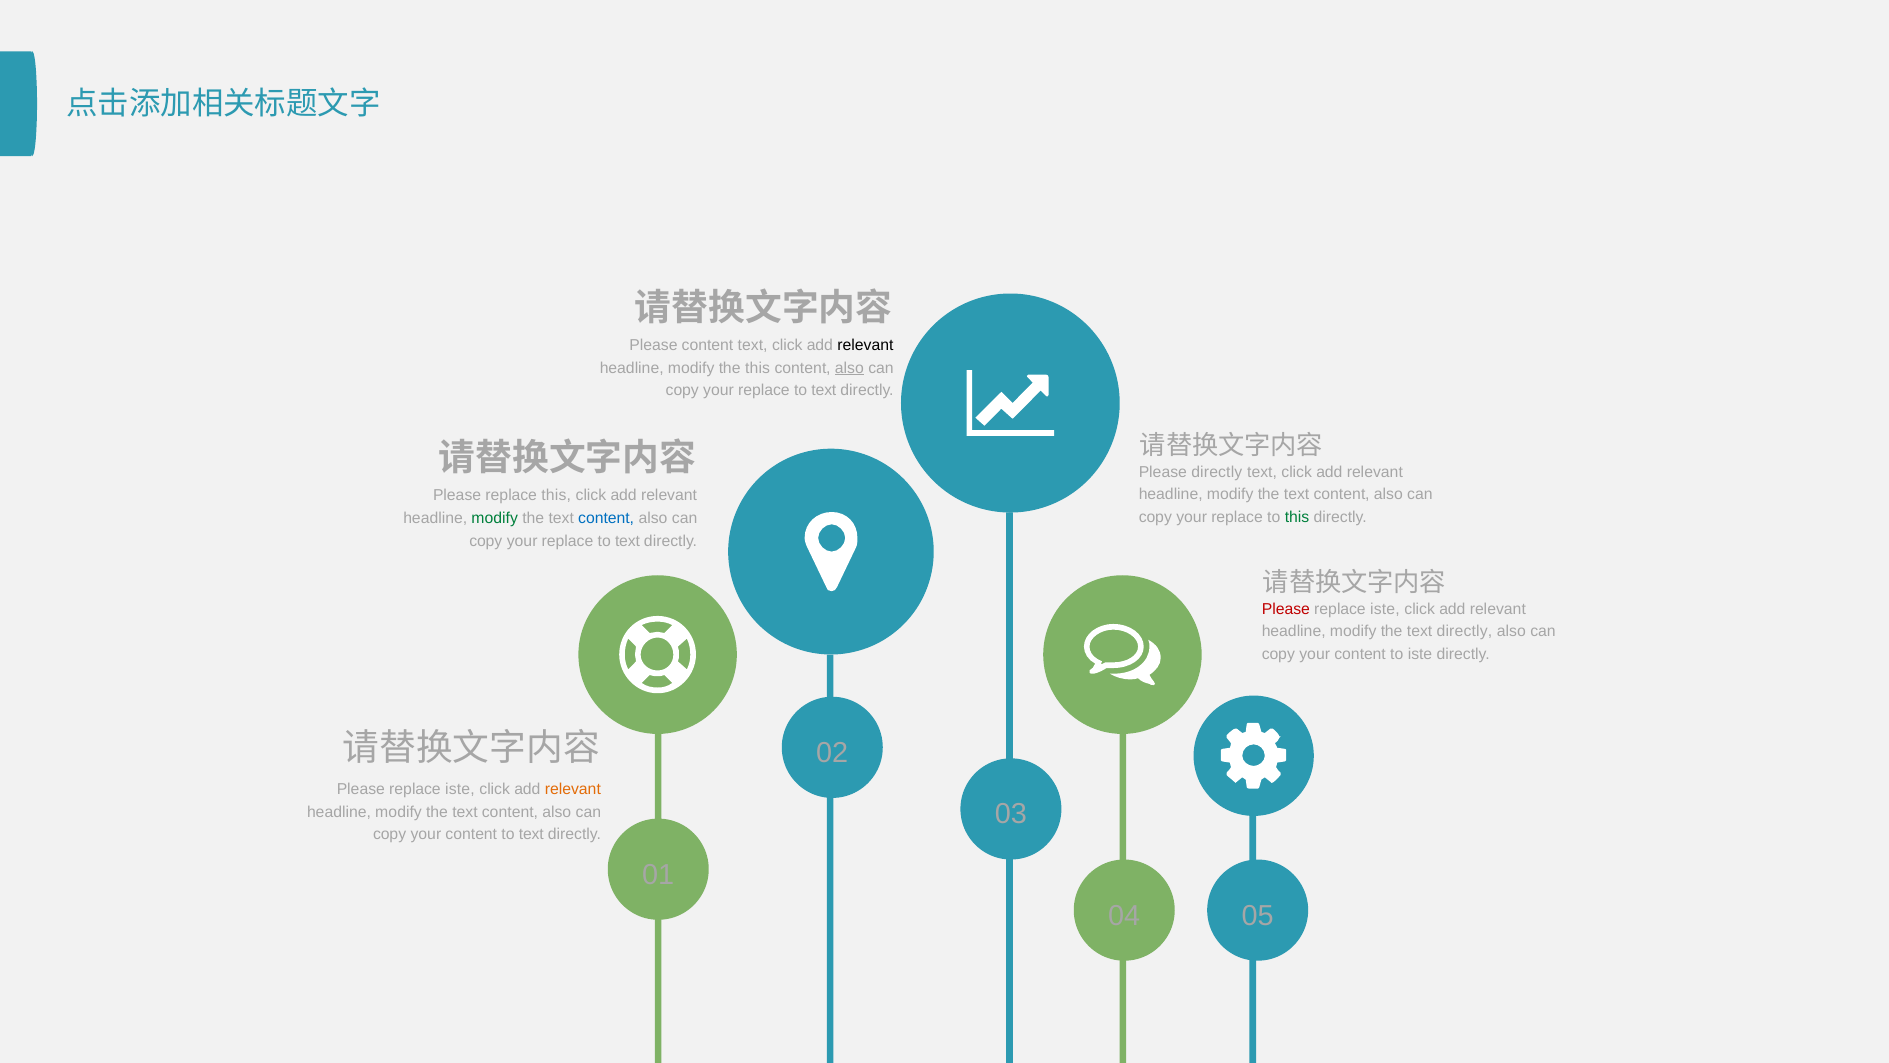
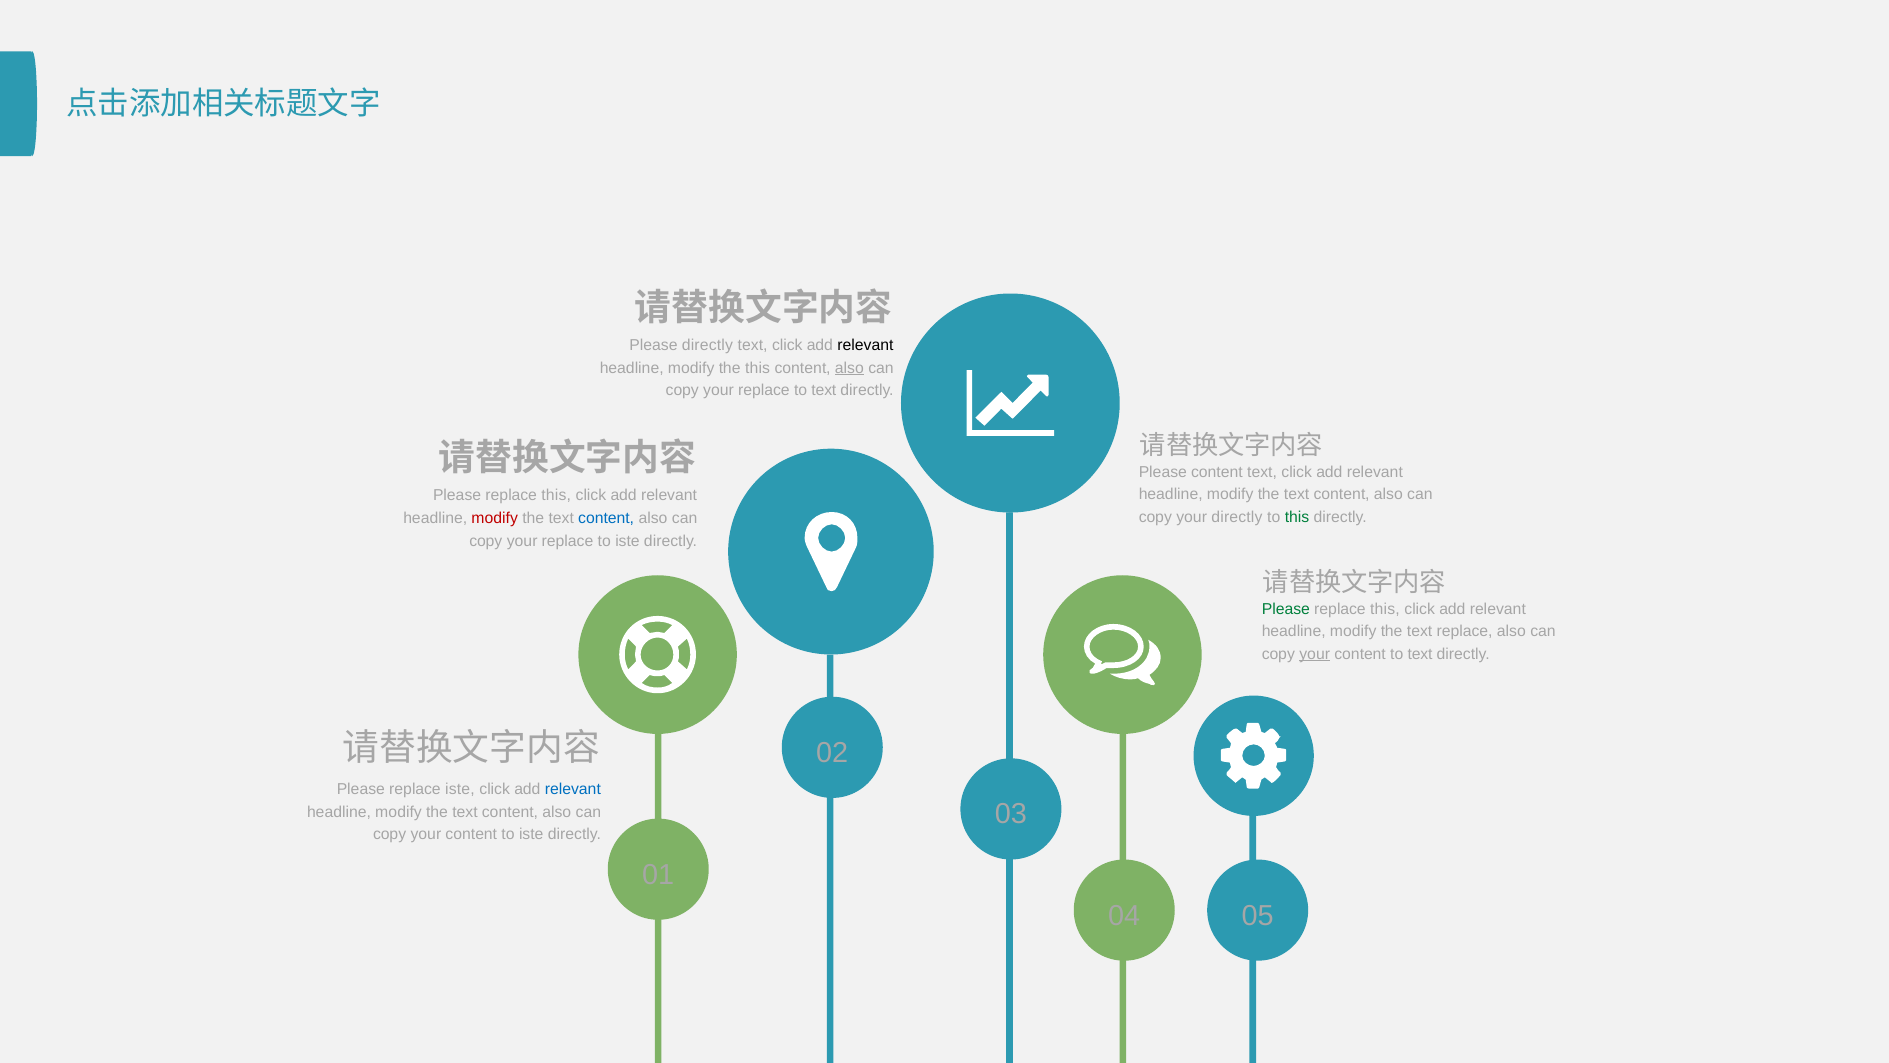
Please content: content -> directly
Please directly: directly -> content
replace at (1237, 517): replace -> directly
modify at (495, 518) colour: green -> red
text at (627, 541): text -> iste
Please at (1286, 609) colour: red -> green
iste at (1385, 609): iste -> this
the text directly: directly -> replace
your at (1315, 654) underline: none -> present
content to iste: iste -> text
relevant at (573, 789) colour: orange -> blue
content to text: text -> iste
